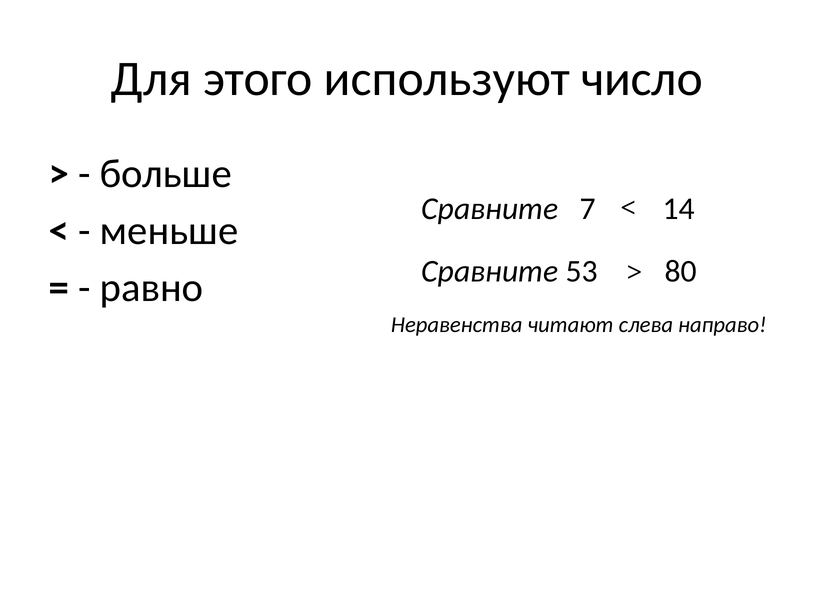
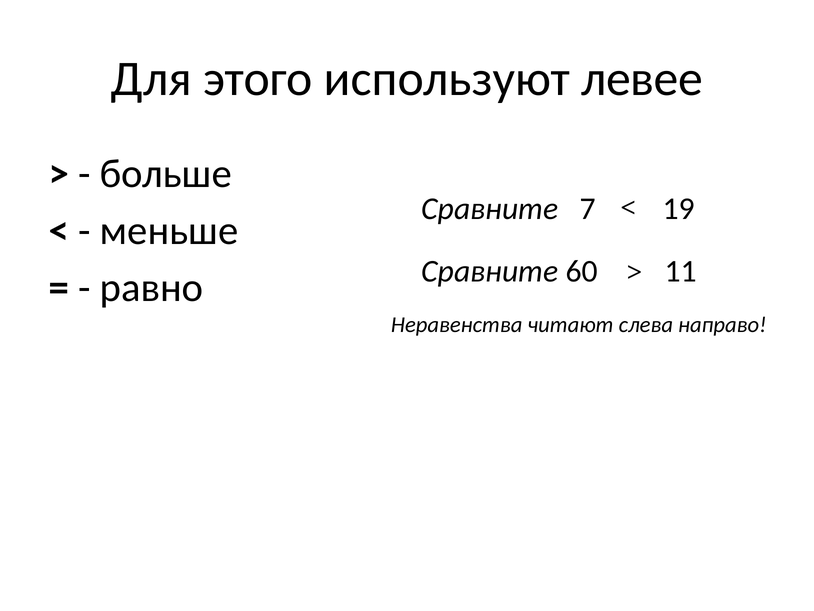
число: число -> левее
14: 14 -> 19
53: 53 -> 60
80: 80 -> 11
